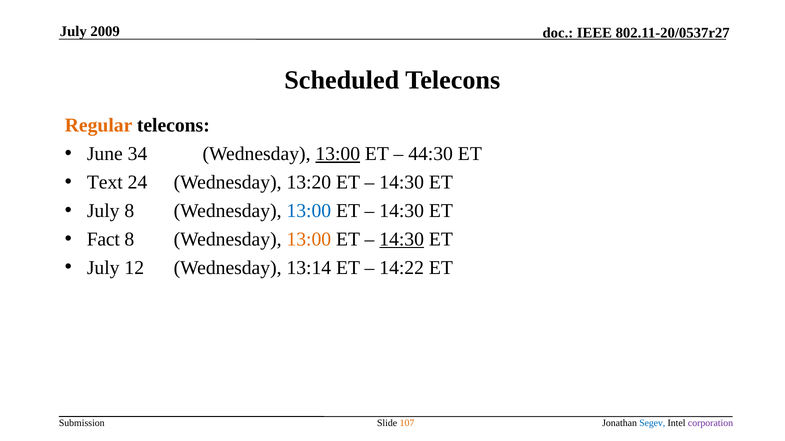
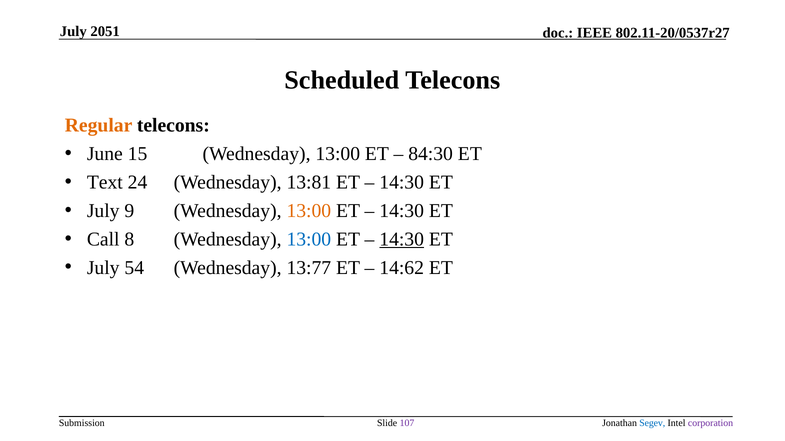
2009: 2009 -> 2051
34: 34 -> 15
13:00 at (338, 154) underline: present -> none
44:30: 44:30 -> 84:30
13:20: 13:20 -> 13:81
July 8: 8 -> 9
13:00 at (309, 211) colour: blue -> orange
Fact: Fact -> Call
13:00 at (309, 239) colour: orange -> blue
12: 12 -> 54
13:14: 13:14 -> 13:77
14:22: 14:22 -> 14:62
107 colour: orange -> purple
